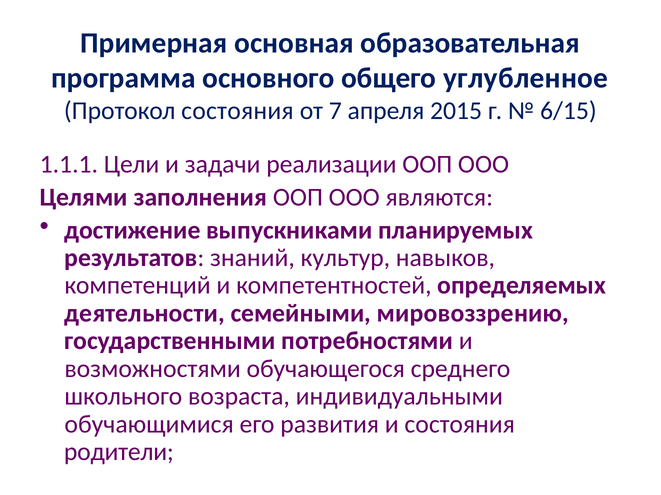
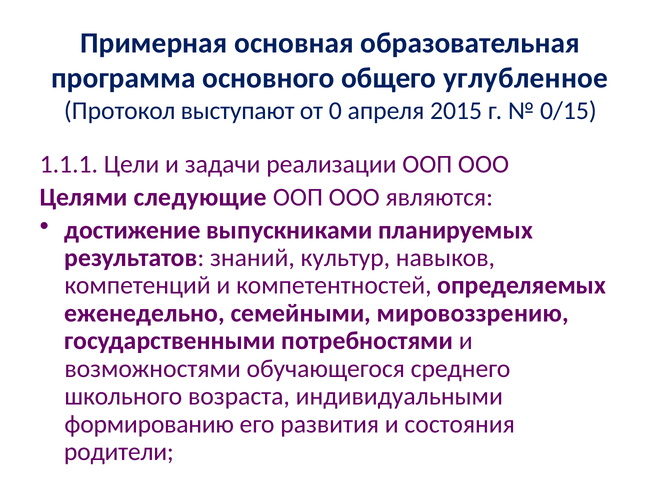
Протокол состояния: состояния -> выступают
7: 7 -> 0
6/15: 6/15 -> 0/15
заполнения: заполнения -> следующие
деятельности: деятельности -> еженедельно
обучающимися: обучающимися -> формированию
